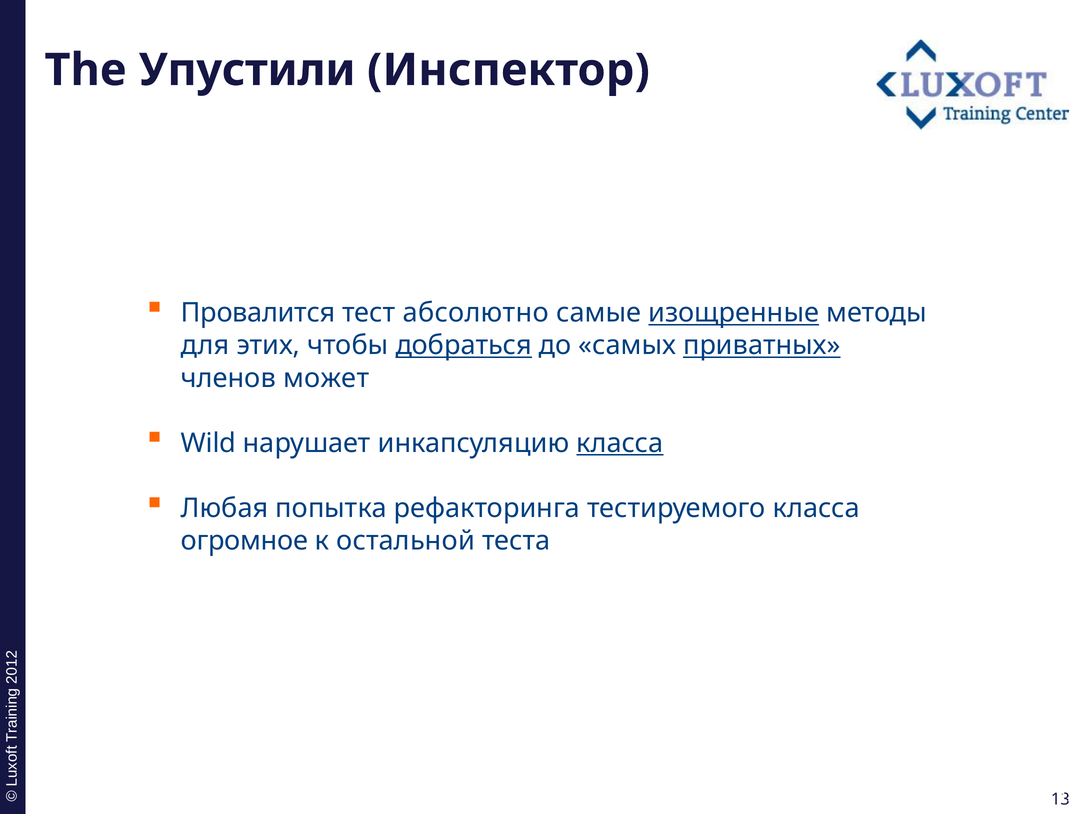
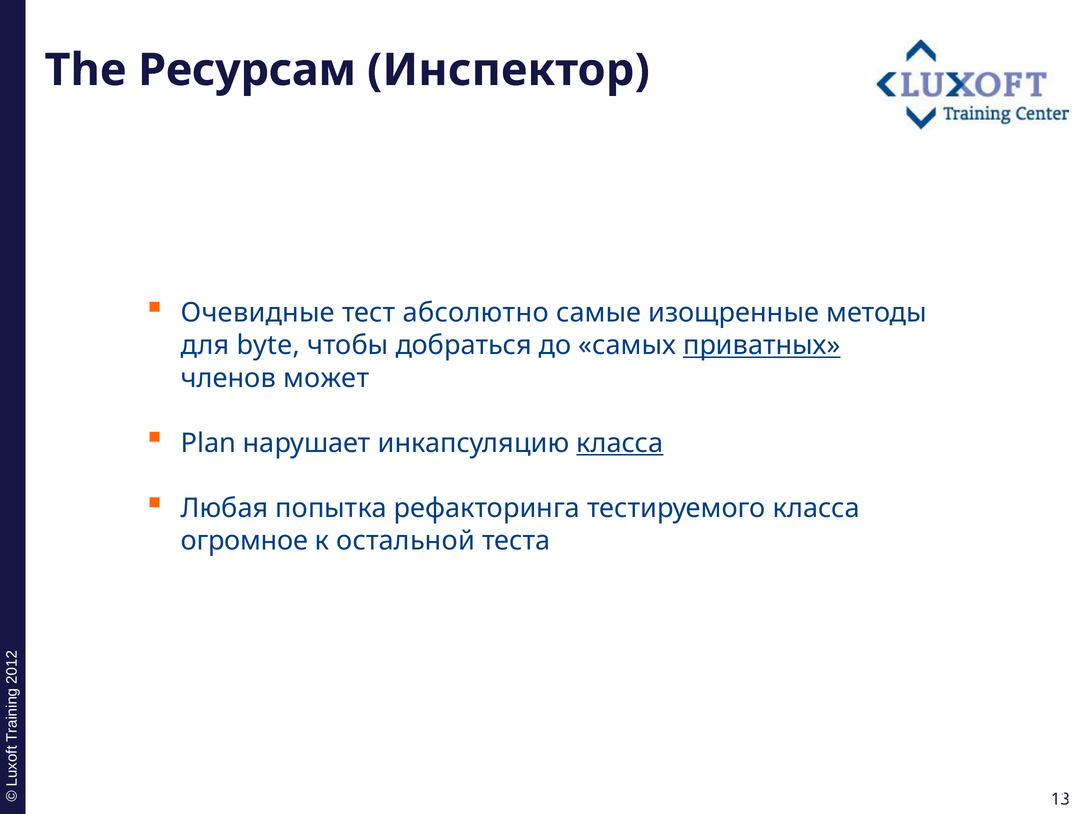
Упустили: Упустили -> Ресурсам
Провалится: Провалится -> Очевидные
изощренные underline: present -> none
этих: этих -> byte
добраться underline: present -> none
Wild: Wild -> Plan
